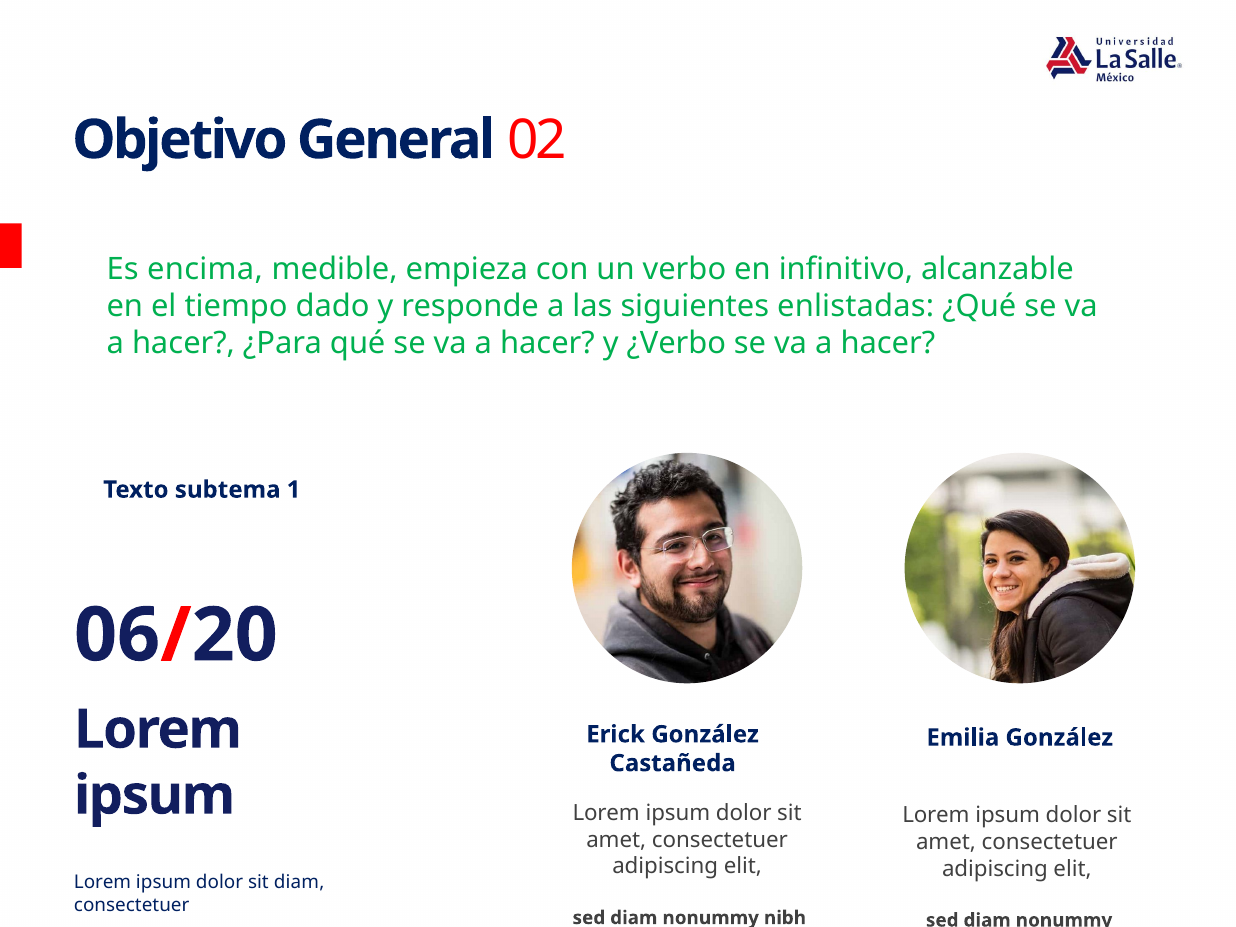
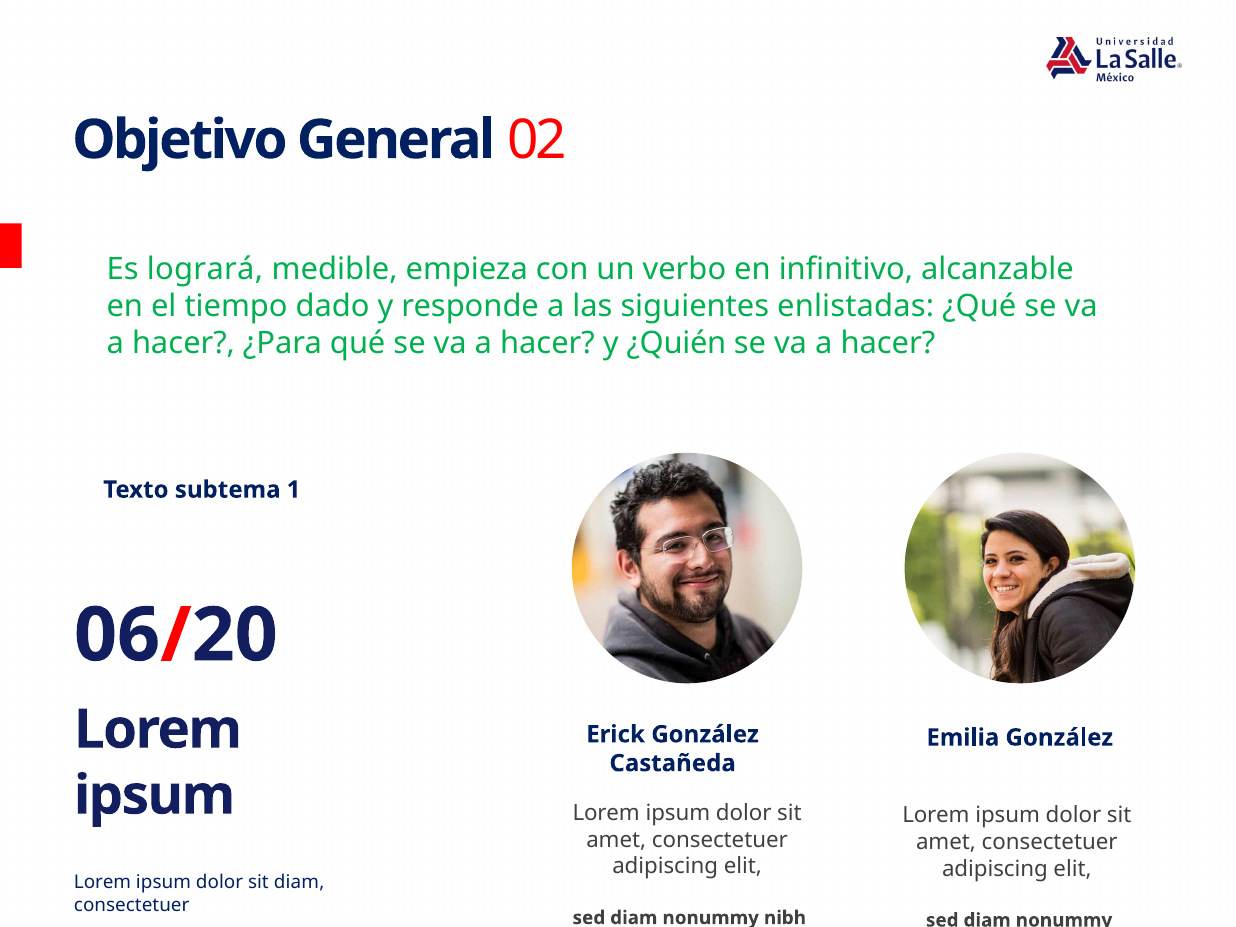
encima: encima -> logrará
¿Verbo: ¿Verbo -> ¿Quién
